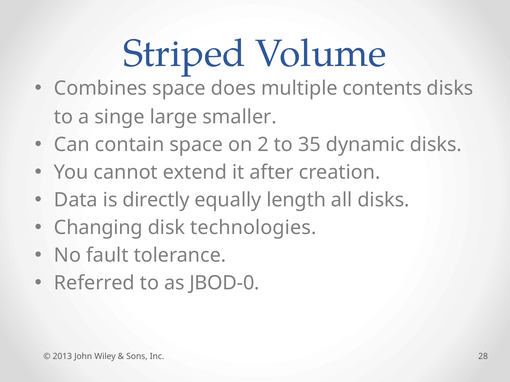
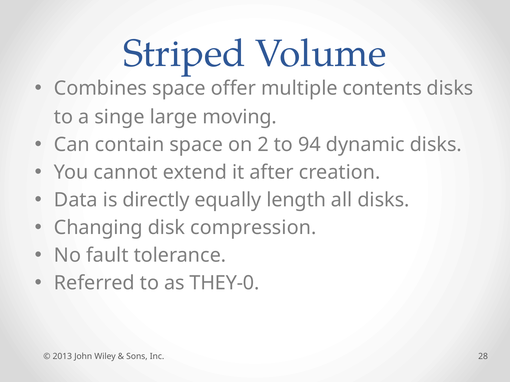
does: does -> offer
smaller: smaller -> moving
35: 35 -> 94
technologies: technologies -> compression
JBOD-0: JBOD-0 -> THEY-0
